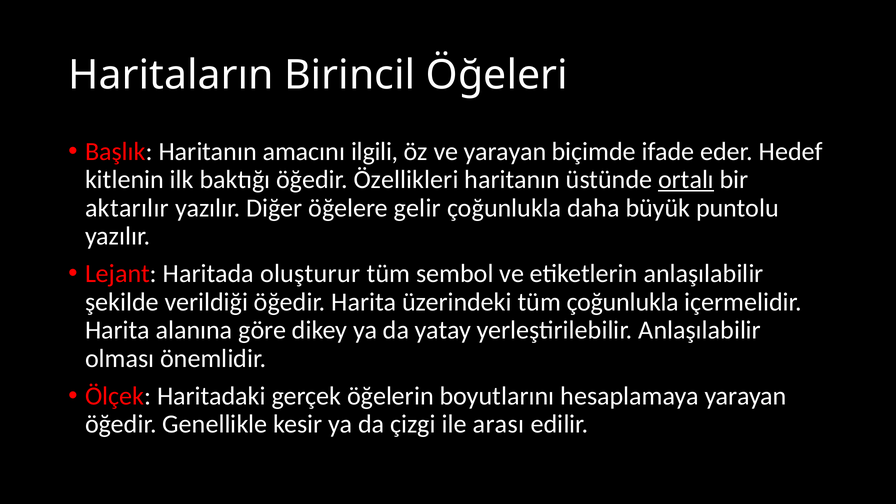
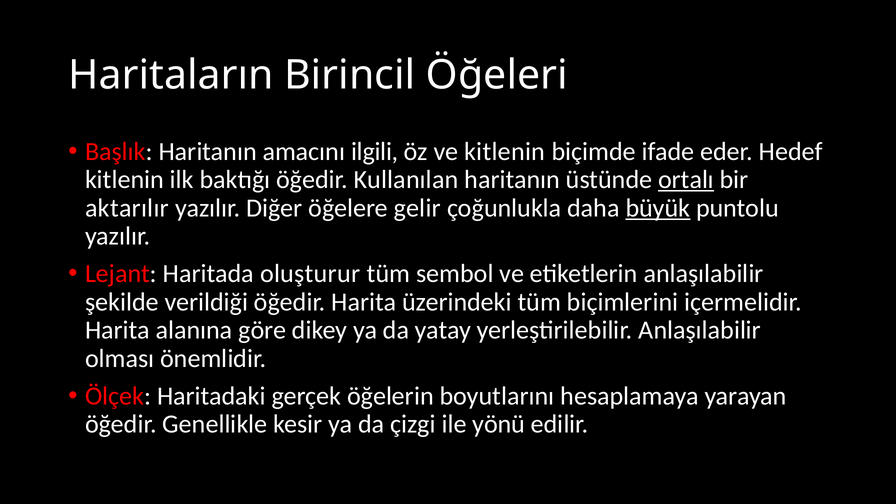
ve yarayan: yarayan -> kitlenin
Özellikleri: Özellikleri -> Kullanılan
büyük underline: none -> present
tüm çoğunlukla: çoğunlukla -> biçimlerini
arası: arası -> yönü
